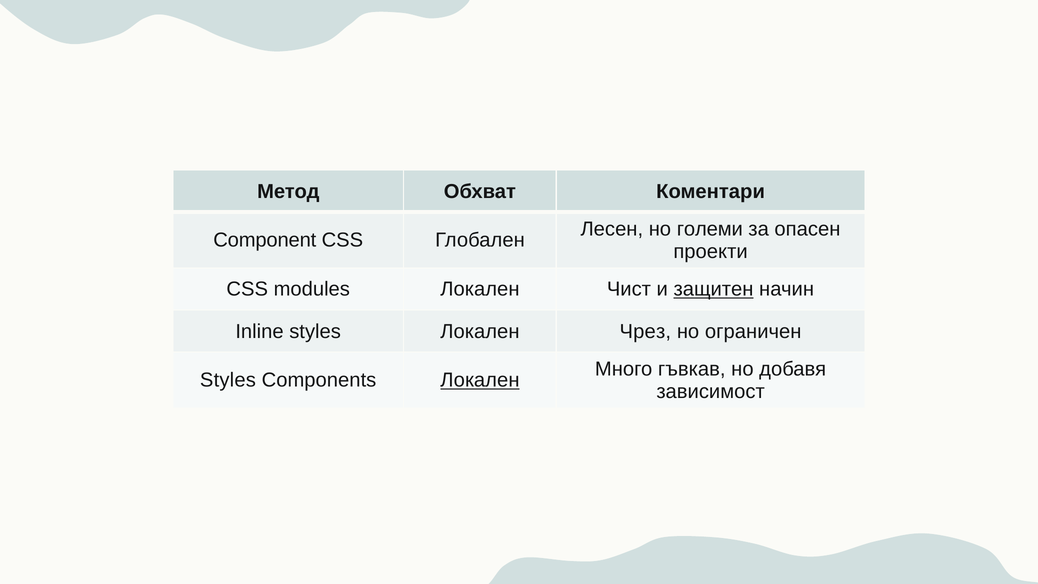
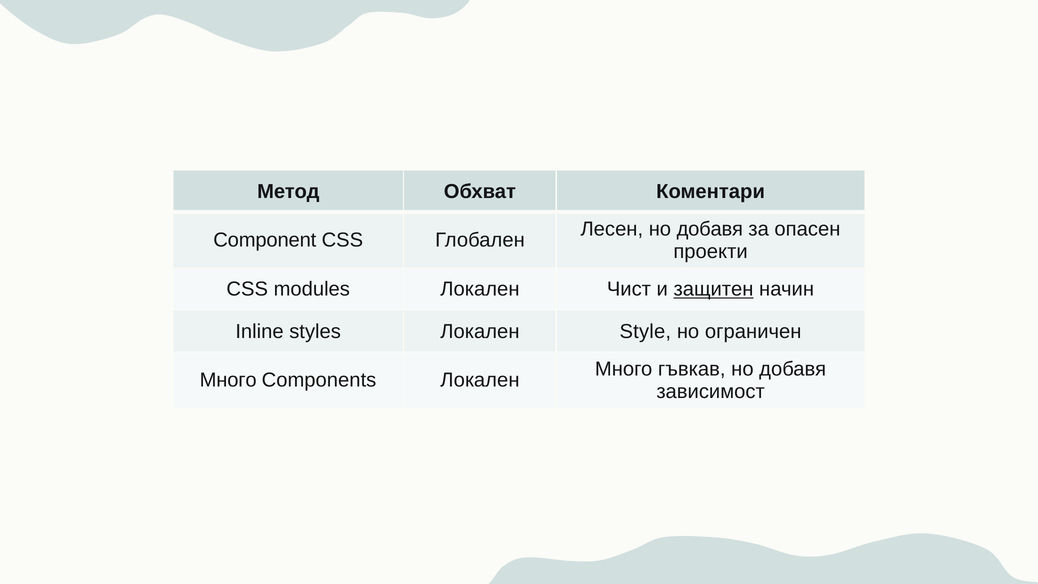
Лесен но големи: големи -> добавя
Чрез: Чрез -> Style
Styles at (228, 380): Styles -> Много
Локален at (480, 380) underline: present -> none
